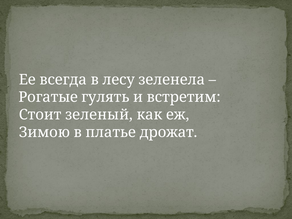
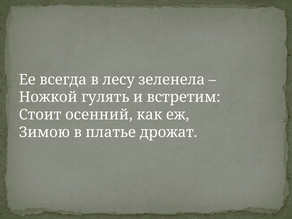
Рогатые: Рогатые -> Ножкой
зеленый: зеленый -> осенний
